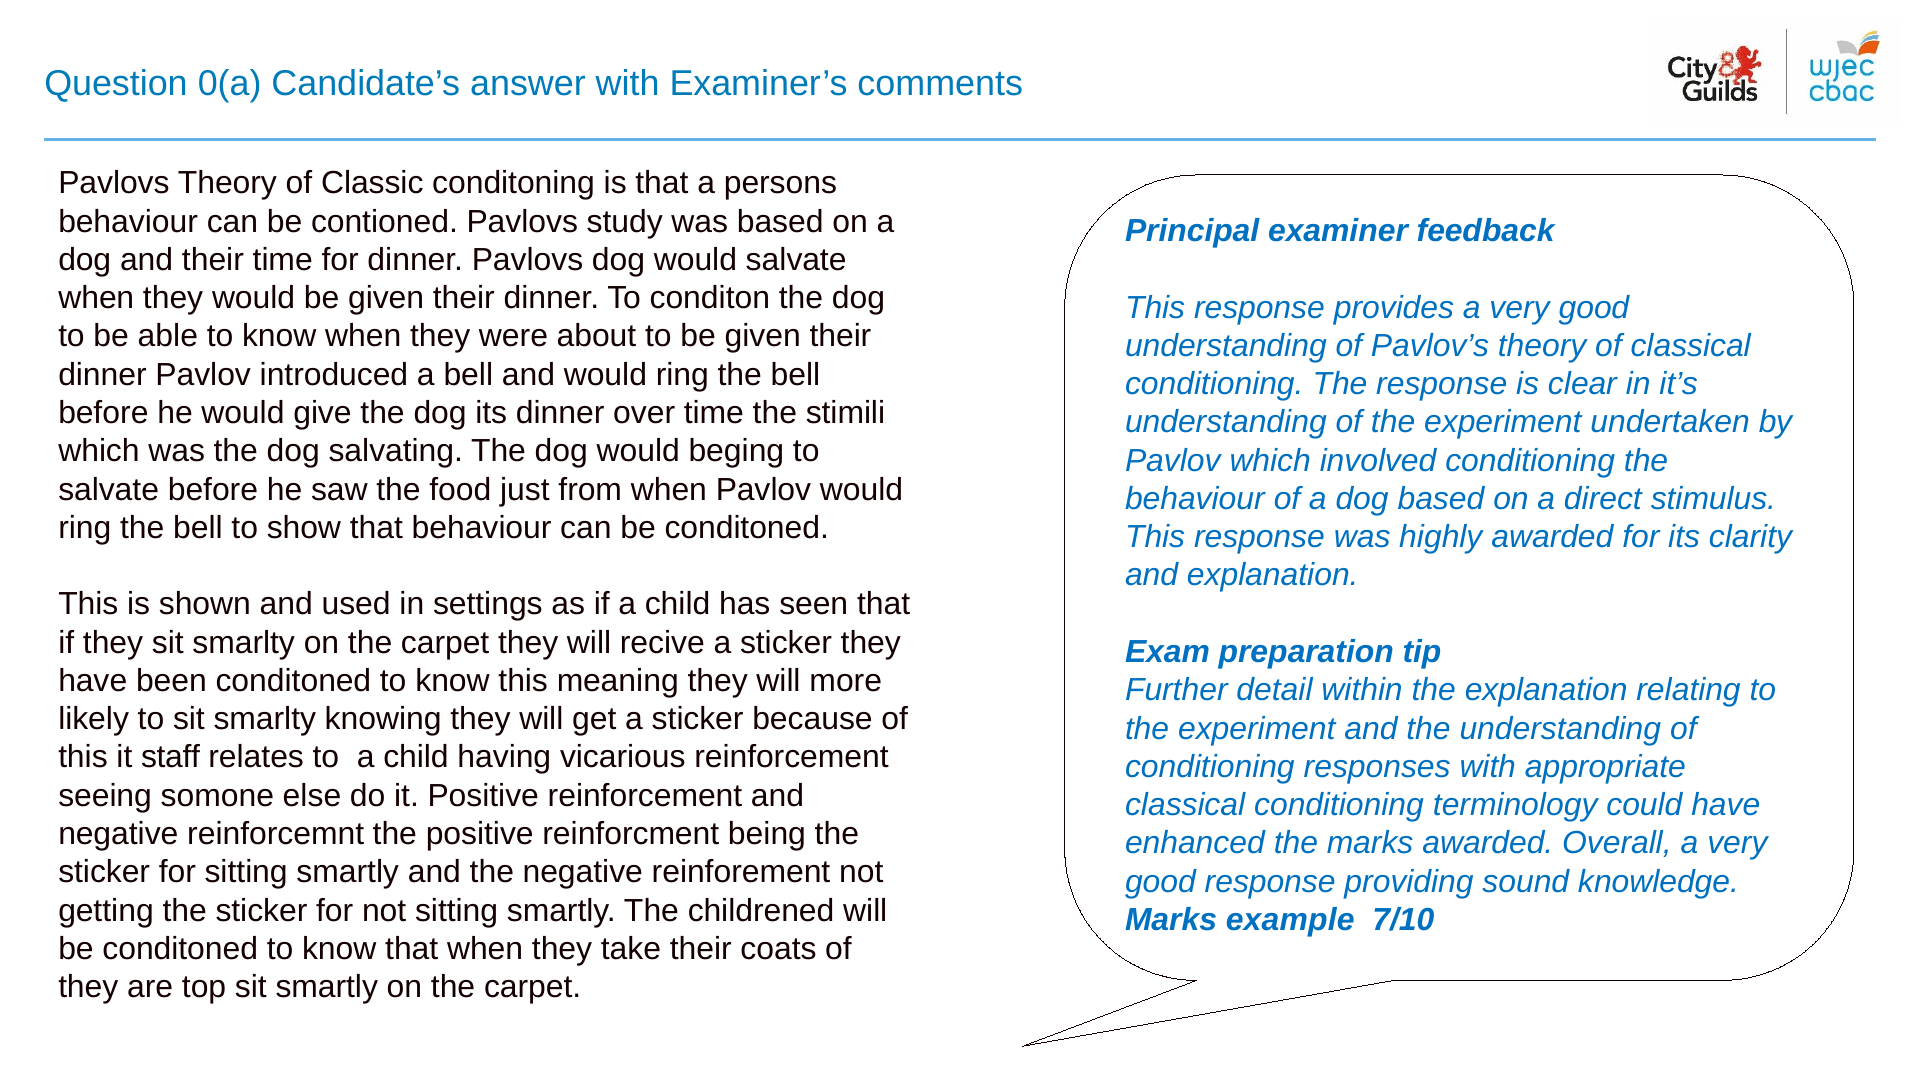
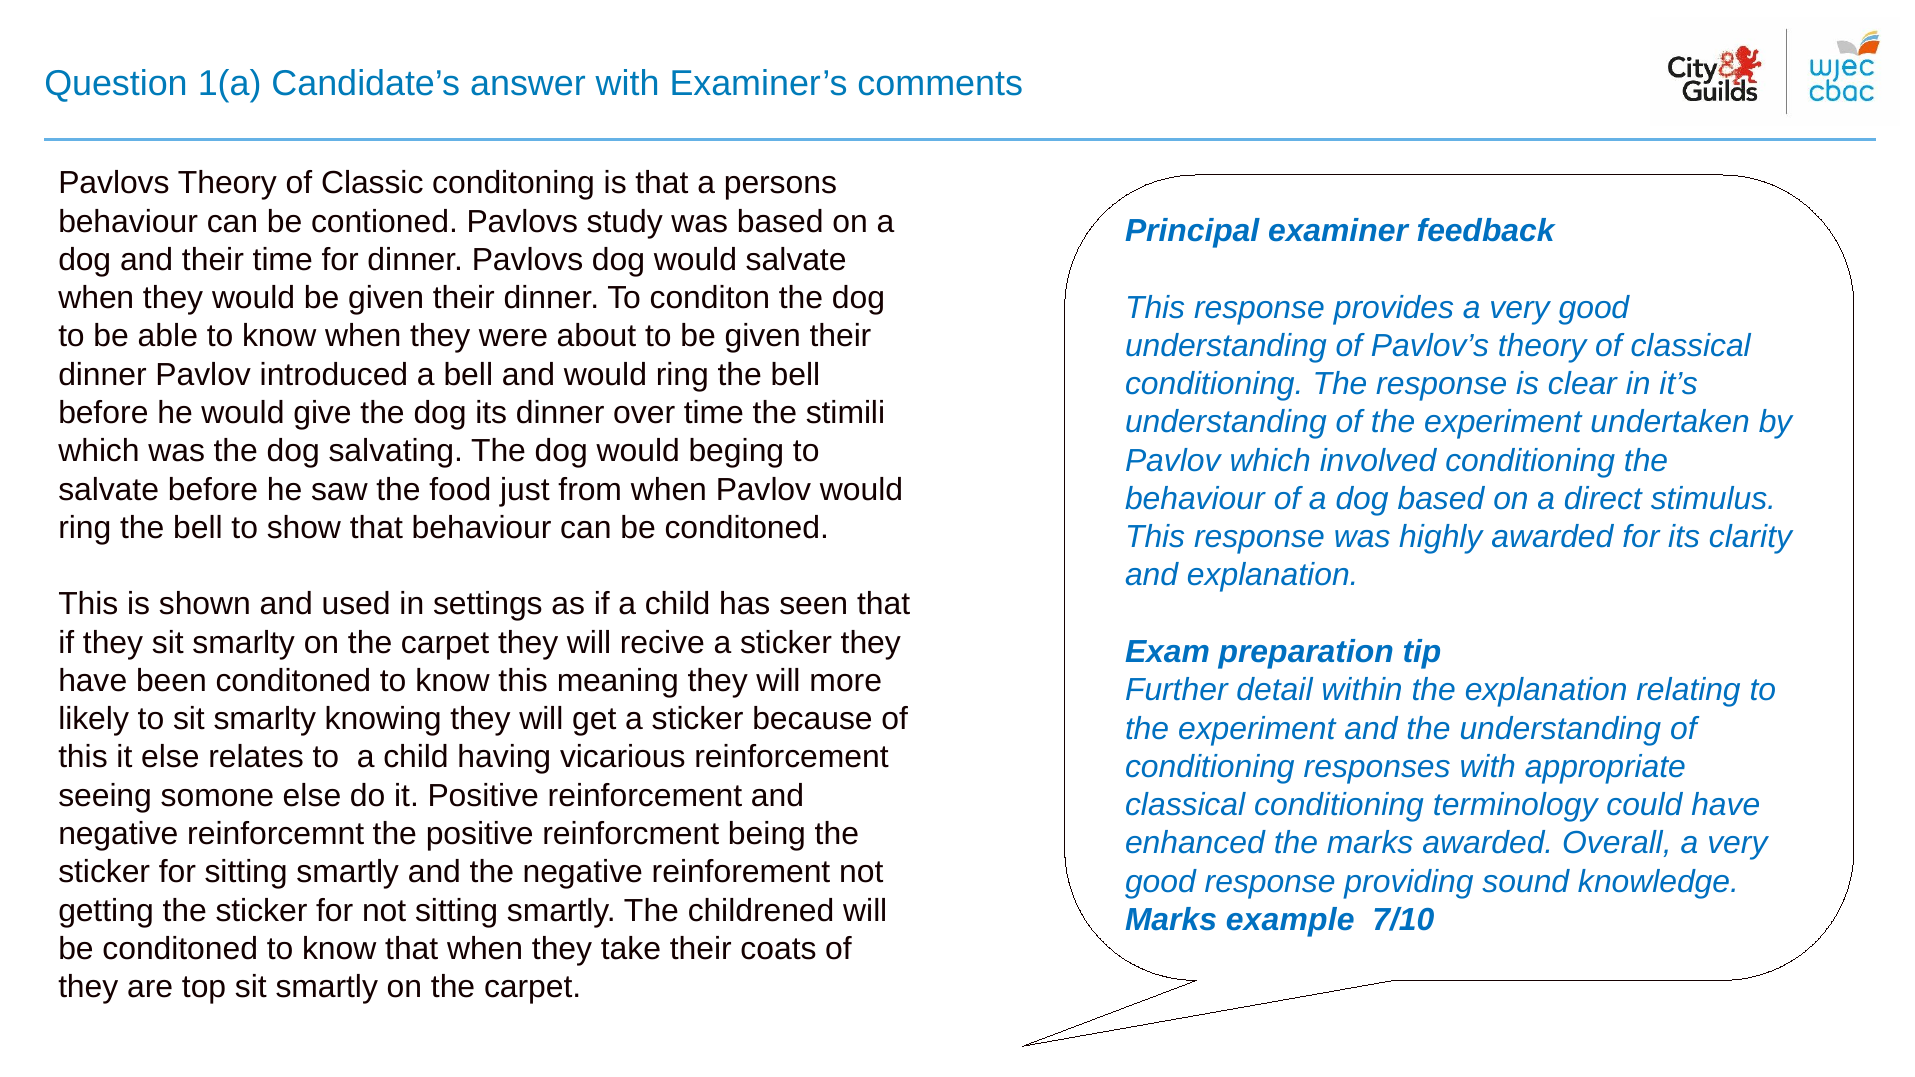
0(a: 0(a -> 1(a
it staff: staff -> else
